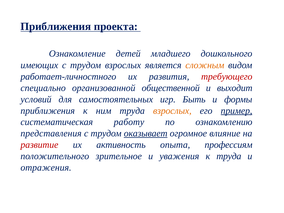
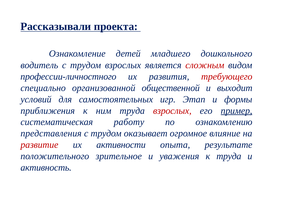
Приближения at (56, 27): Приближения -> Рассказывали
имеющих: имеющих -> водитель
сложным colour: orange -> red
работает-личностного: работает-личностного -> профессии-личностного
Быть: Быть -> Этап
взрослых at (172, 111) colour: orange -> red
оказывает underline: present -> none
активность: активность -> активности
профессиям: профессиям -> результате
отражения: отражения -> активность
